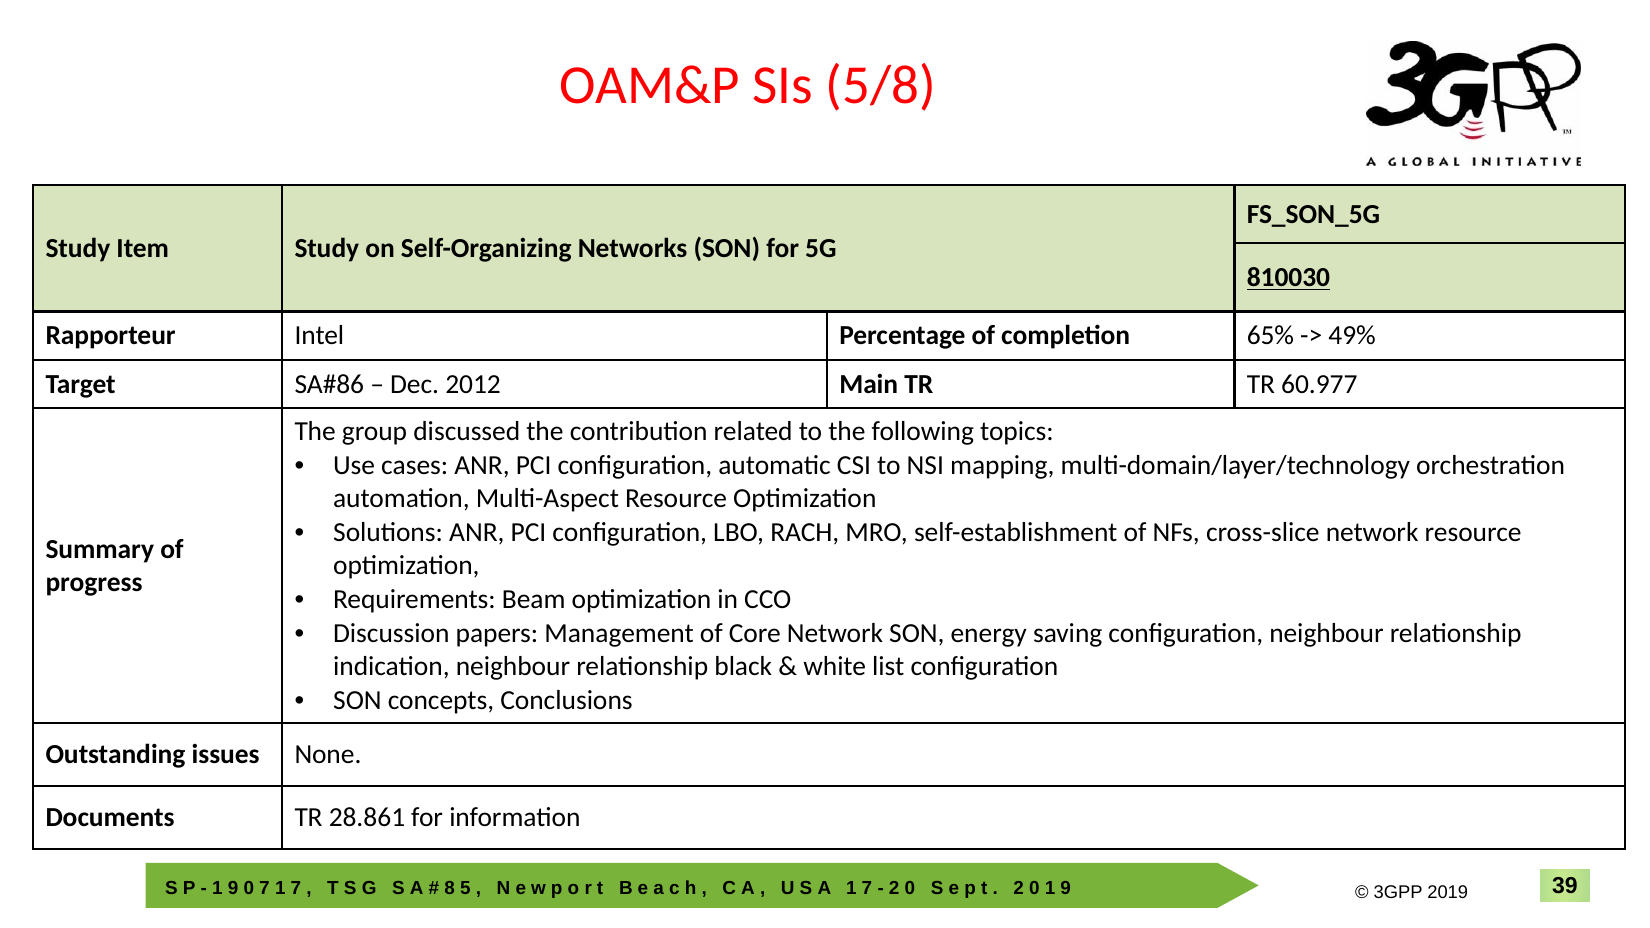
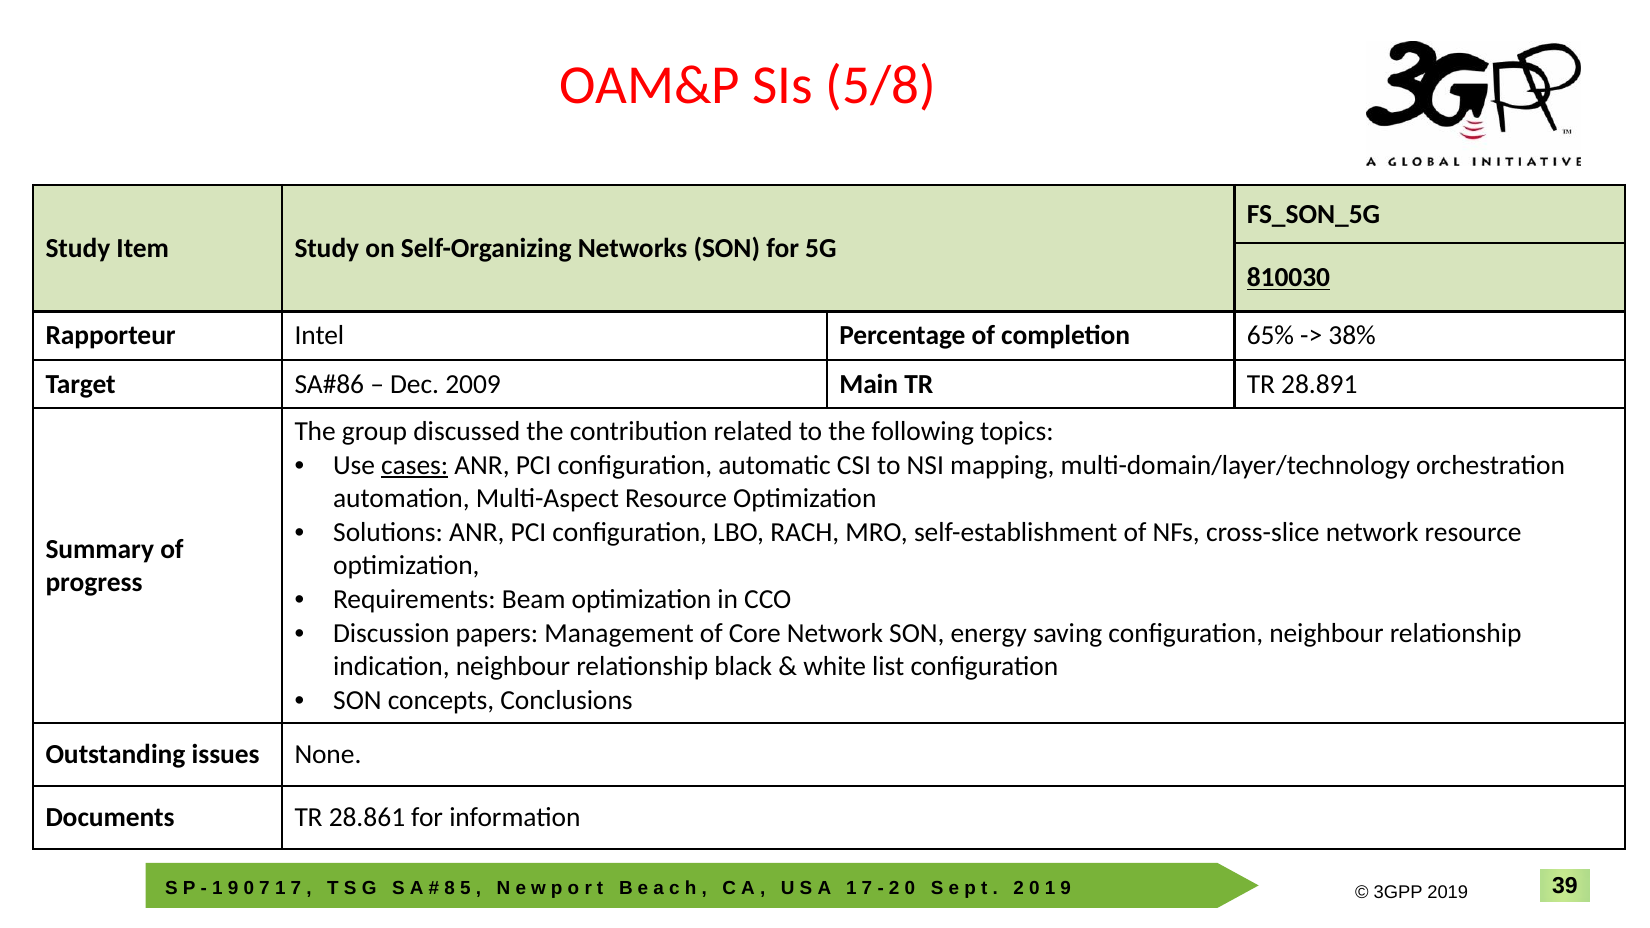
49%: 49% -> 38%
Dec 2012: 2012 -> 2009
60.977: 60.977 -> 28.891
cases underline: none -> present
